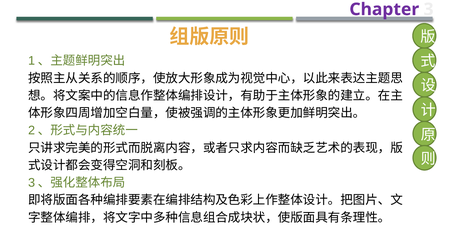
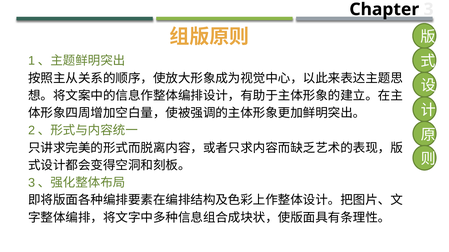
Chapter colour: purple -> black
